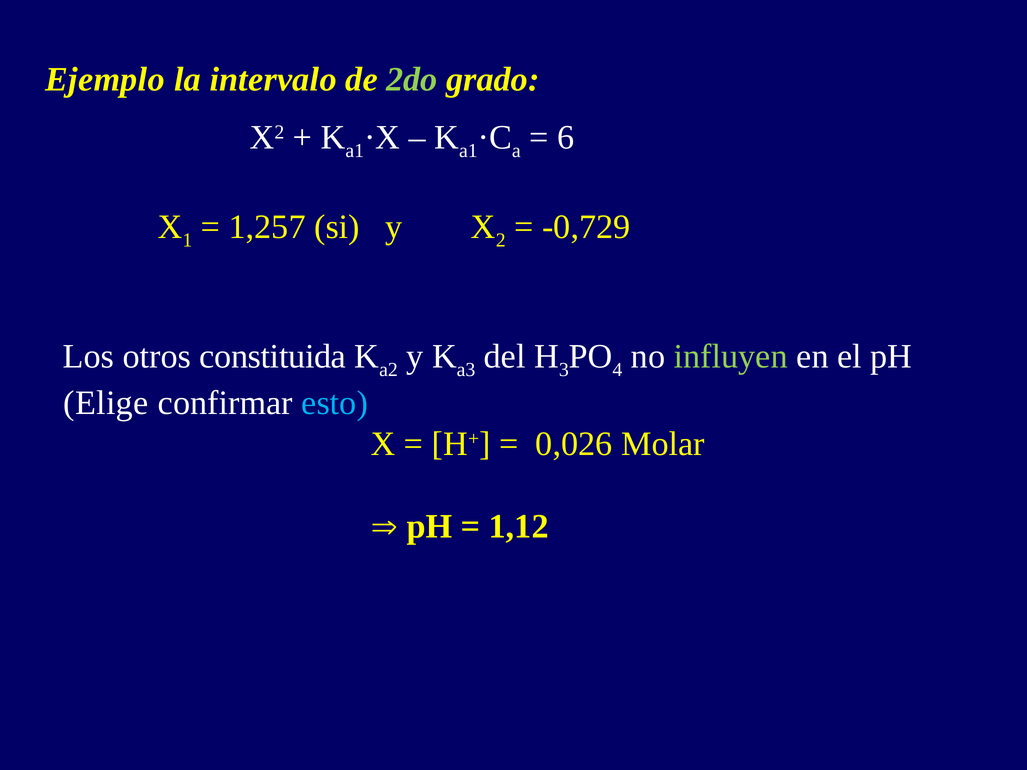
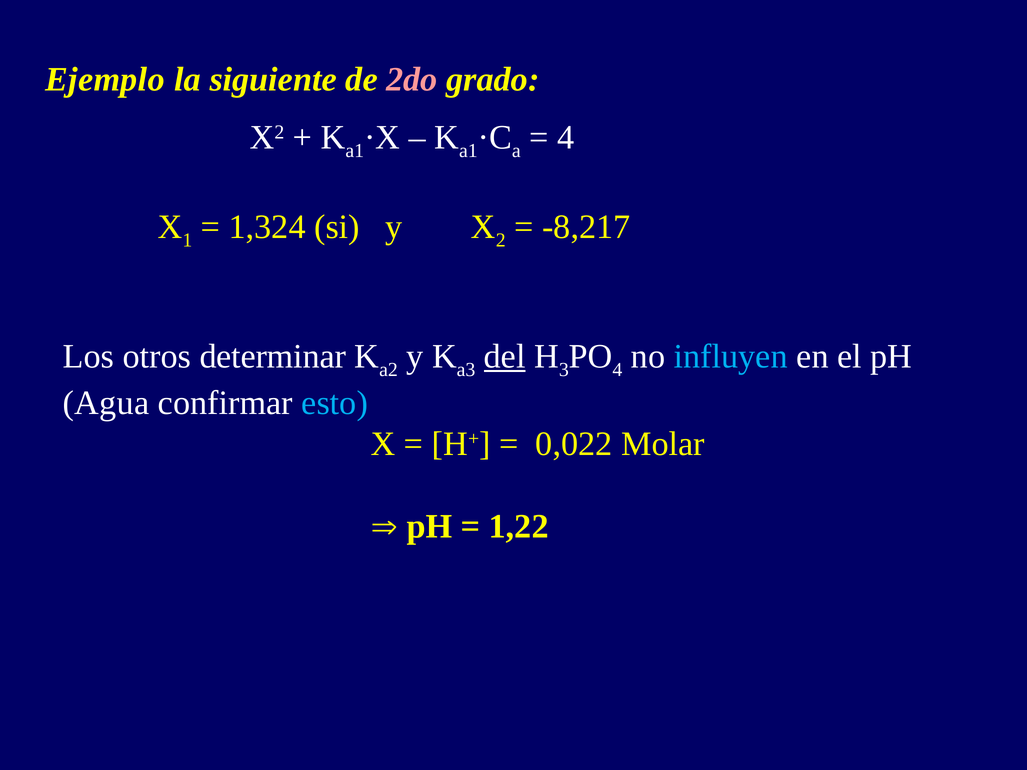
intervalo: intervalo -> siguiente
2do colour: light green -> pink
6 at (566, 138): 6 -> 4
1,257: 1,257 -> 1,324
-0,729: -0,729 -> -8,217
constituida: constituida -> determinar
del underline: none -> present
influyen colour: light green -> light blue
Elige: Elige -> Agua
0,026: 0,026 -> 0,022
1,12: 1,12 -> 1,22
